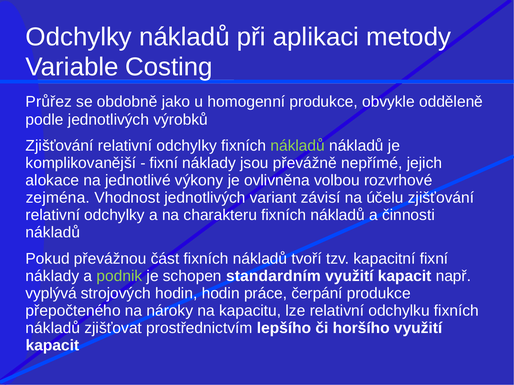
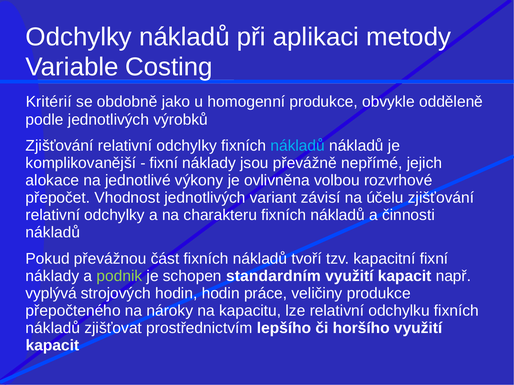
Průřez: Průřez -> Kritérií
nákladů at (298, 146) colour: light green -> light blue
zejména: zejména -> přepočet
čerpání: čerpání -> veličiny
